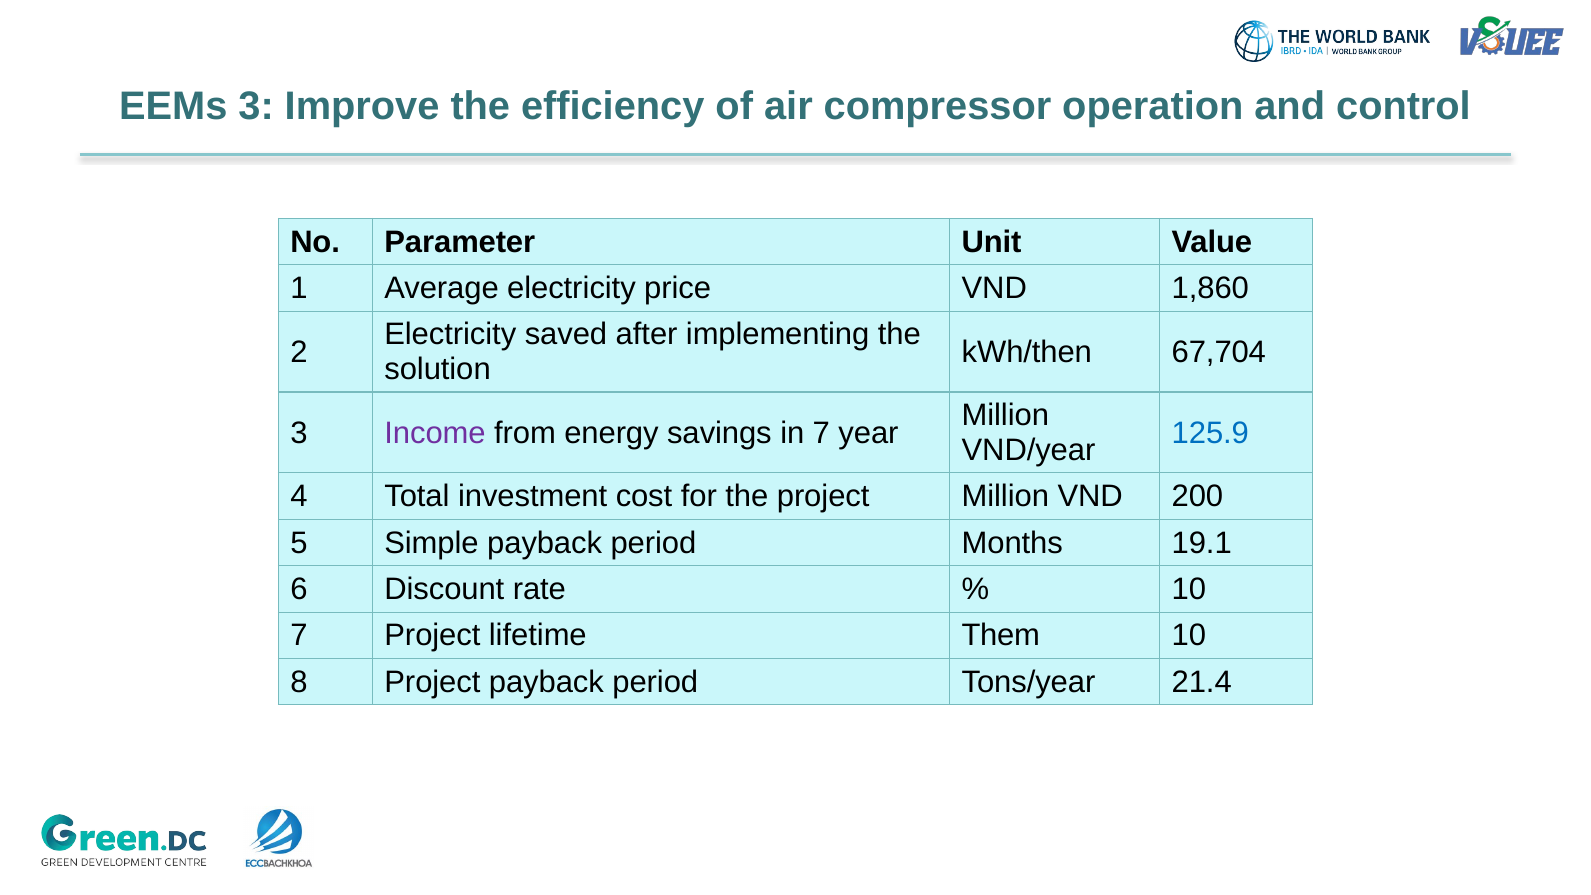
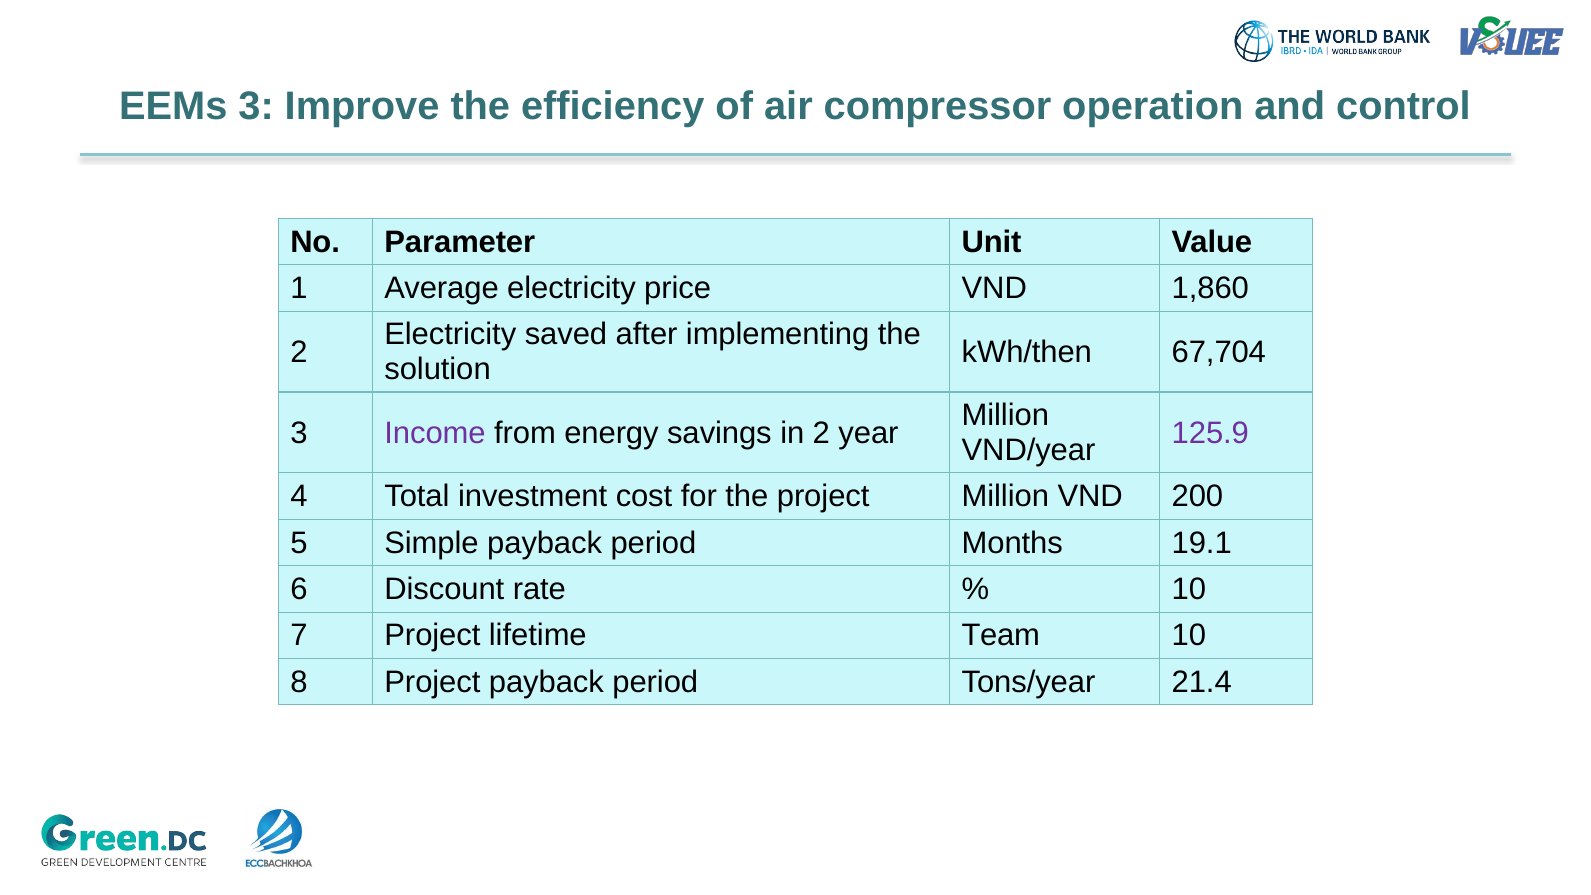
in 7: 7 -> 2
125.9 colour: blue -> purple
Them: Them -> Team
